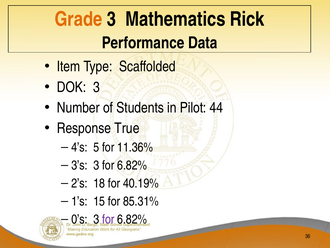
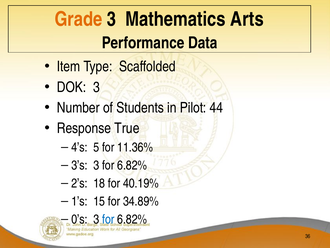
Rick: Rick -> Arts
85.31%: 85.31% -> 34.89%
for at (108, 219) colour: purple -> blue
